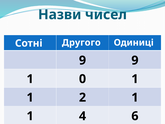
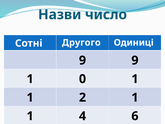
чисел: чисел -> число
